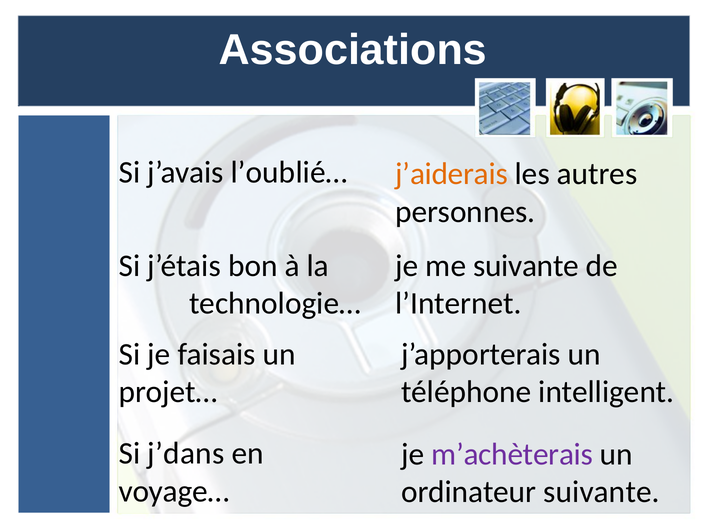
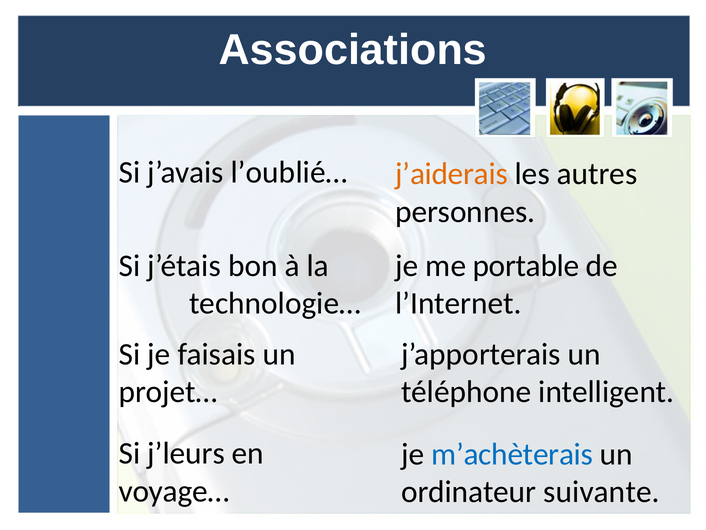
me suivante: suivante -> portable
j’dans: j’dans -> j’leurs
m’achèterais colour: purple -> blue
